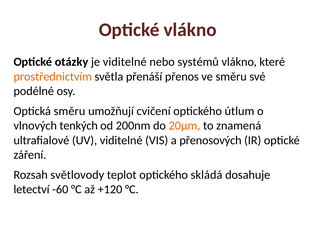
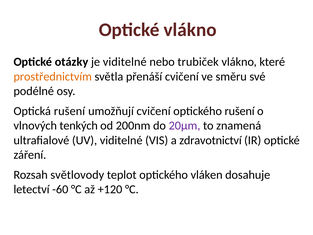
systémů: systémů -> trubiček
přenáší přenos: přenos -> cvičení
Optická směru: směru -> rušení
optického útlum: útlum -> rušení
20µm colour: orange -> purple
přenosových: přenosových -> zdravotnictví
skládá: skládá -> vláken
